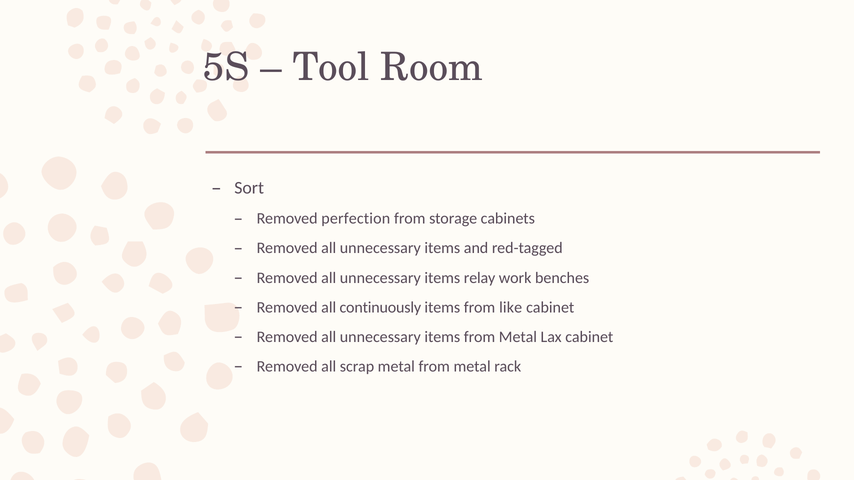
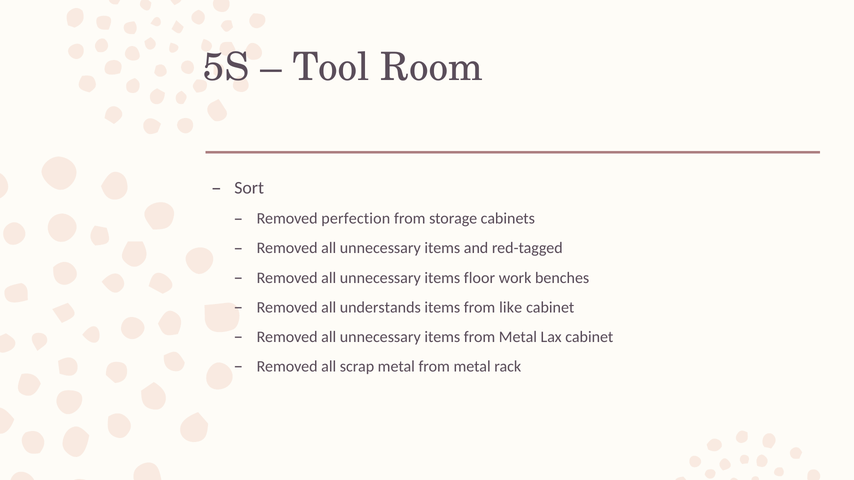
relay: relay -> floor
continuously: continuously -> understands
